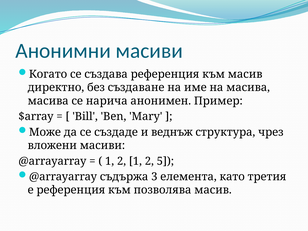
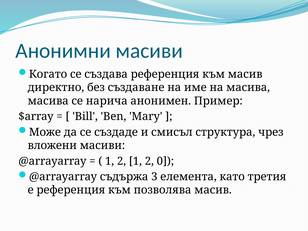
веднъж: веднъж -> смисъл
5: 5 -> 0
